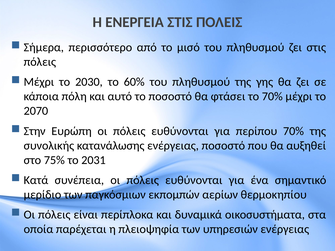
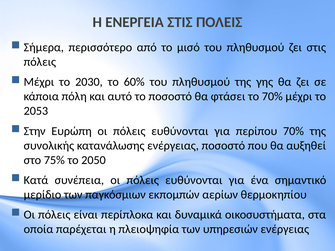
2070: 2070 -> 2053
2031: 2031 -> 2050
